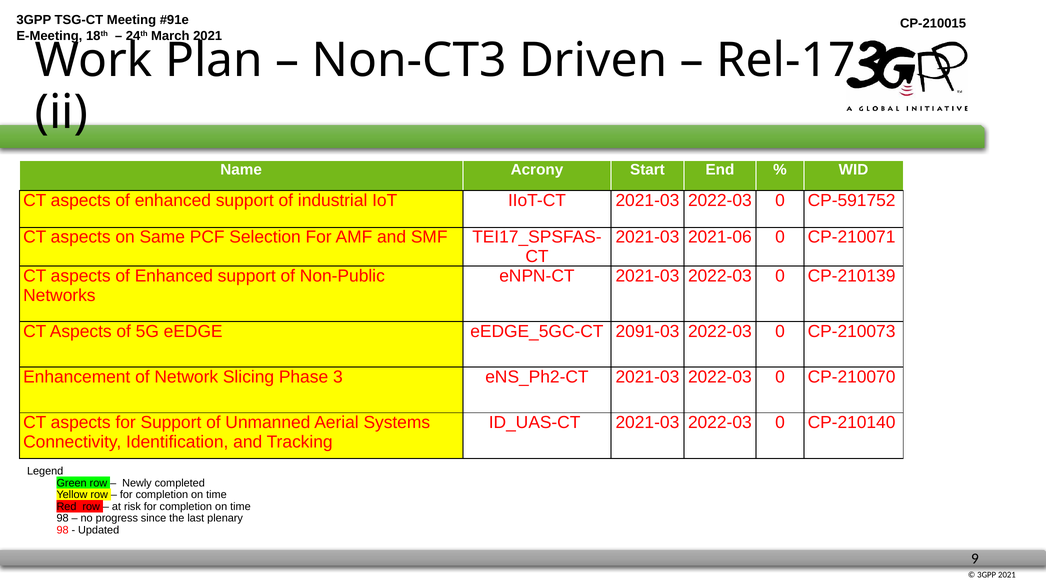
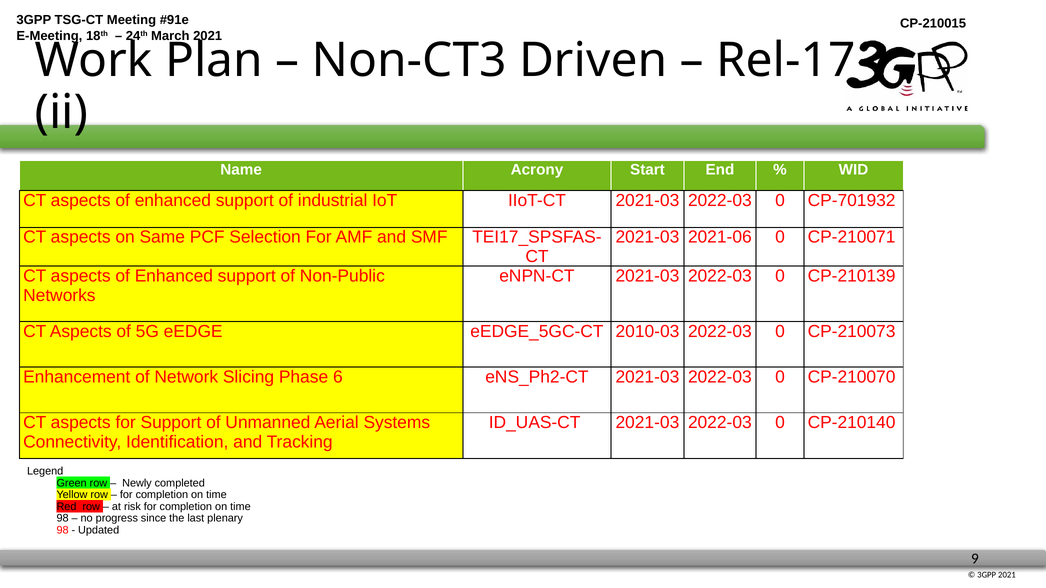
CP-591752: CP-591752 -> CP-701932
2091-03: 2091-03 -> 2010-03
3: 3 -> 6
